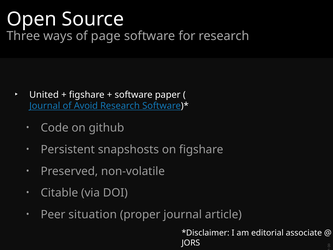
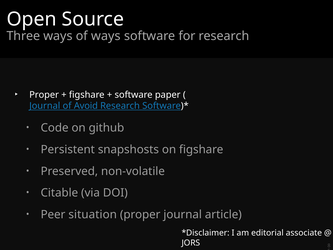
of page: page -> ways
United at (44, 95): United -> Proper
